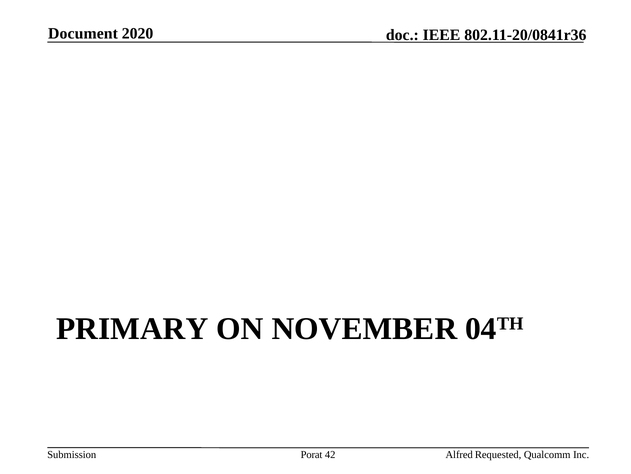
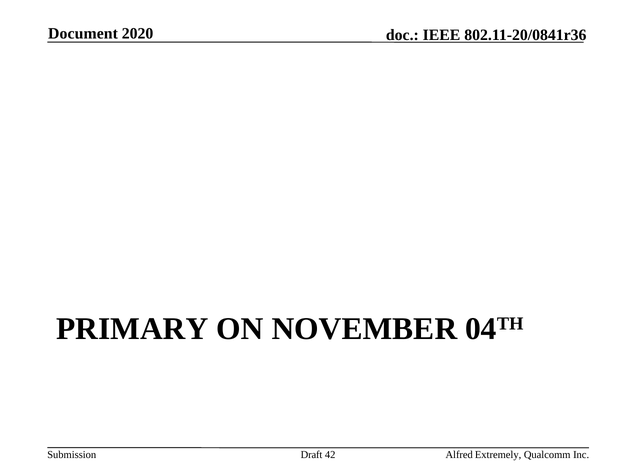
Porat: Porat -> Draft
Requested: Requested -> Extremely
